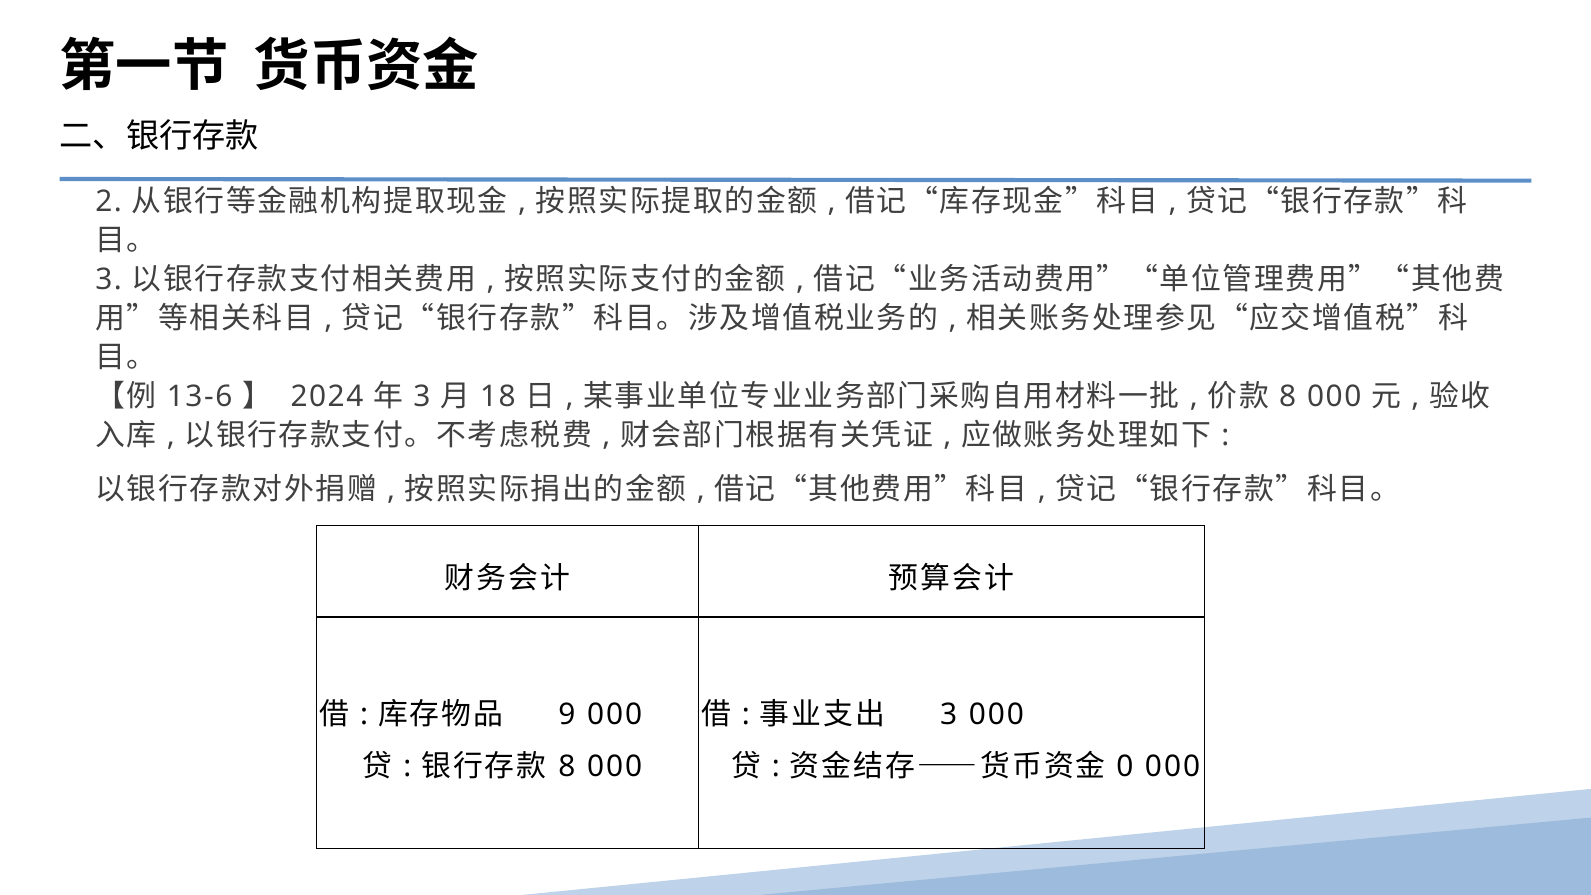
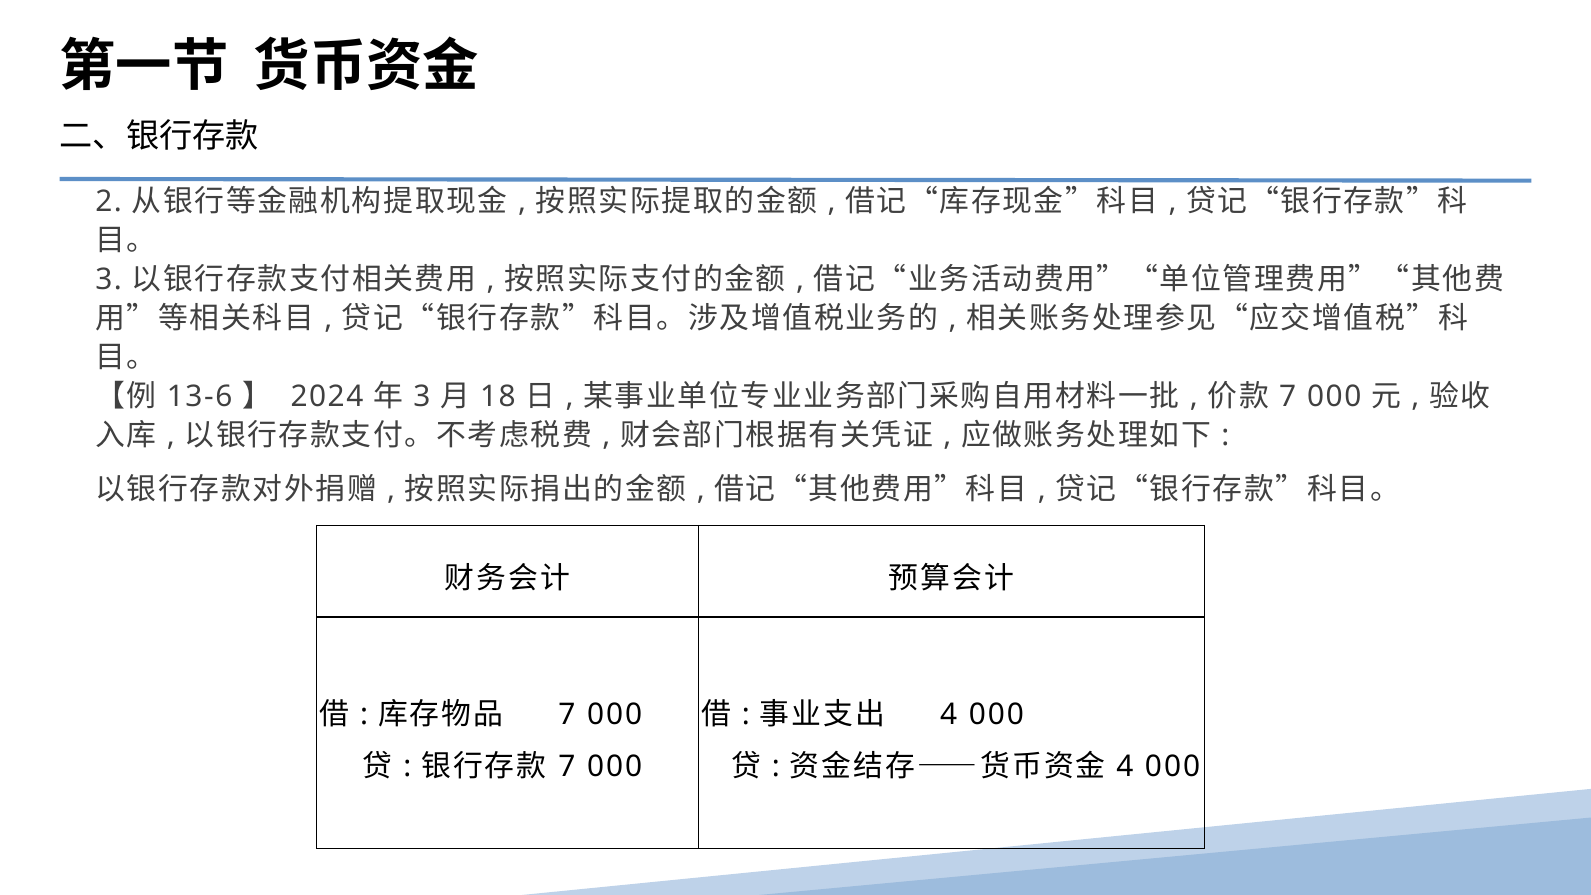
8 at (1288, 397): 8 -> 7
9 at (567, 714): 9 -> 7
3 at (949, 714): 3 -> 4
8 at (567, 766): 8 -> 7
0 at (1125, 766): 0 -> 4
